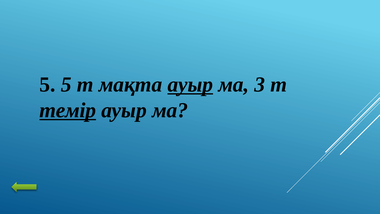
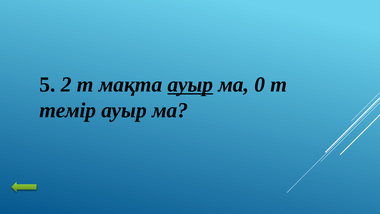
5 5: 5 -> 2
3: 3 -> 0
темір underline: present -> none
